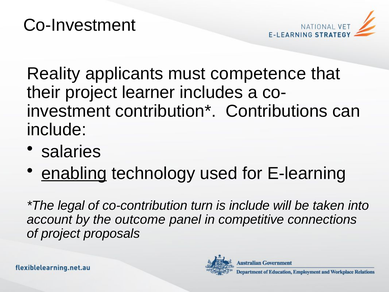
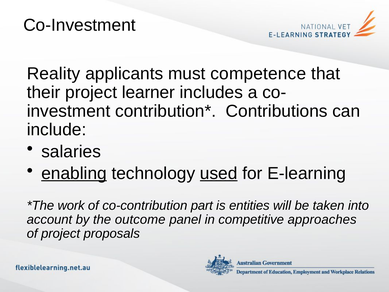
used underline: none -> present
legal: legal -> work
turn: turn -> part
is include: include -> entities
connections: connections -> approaches
